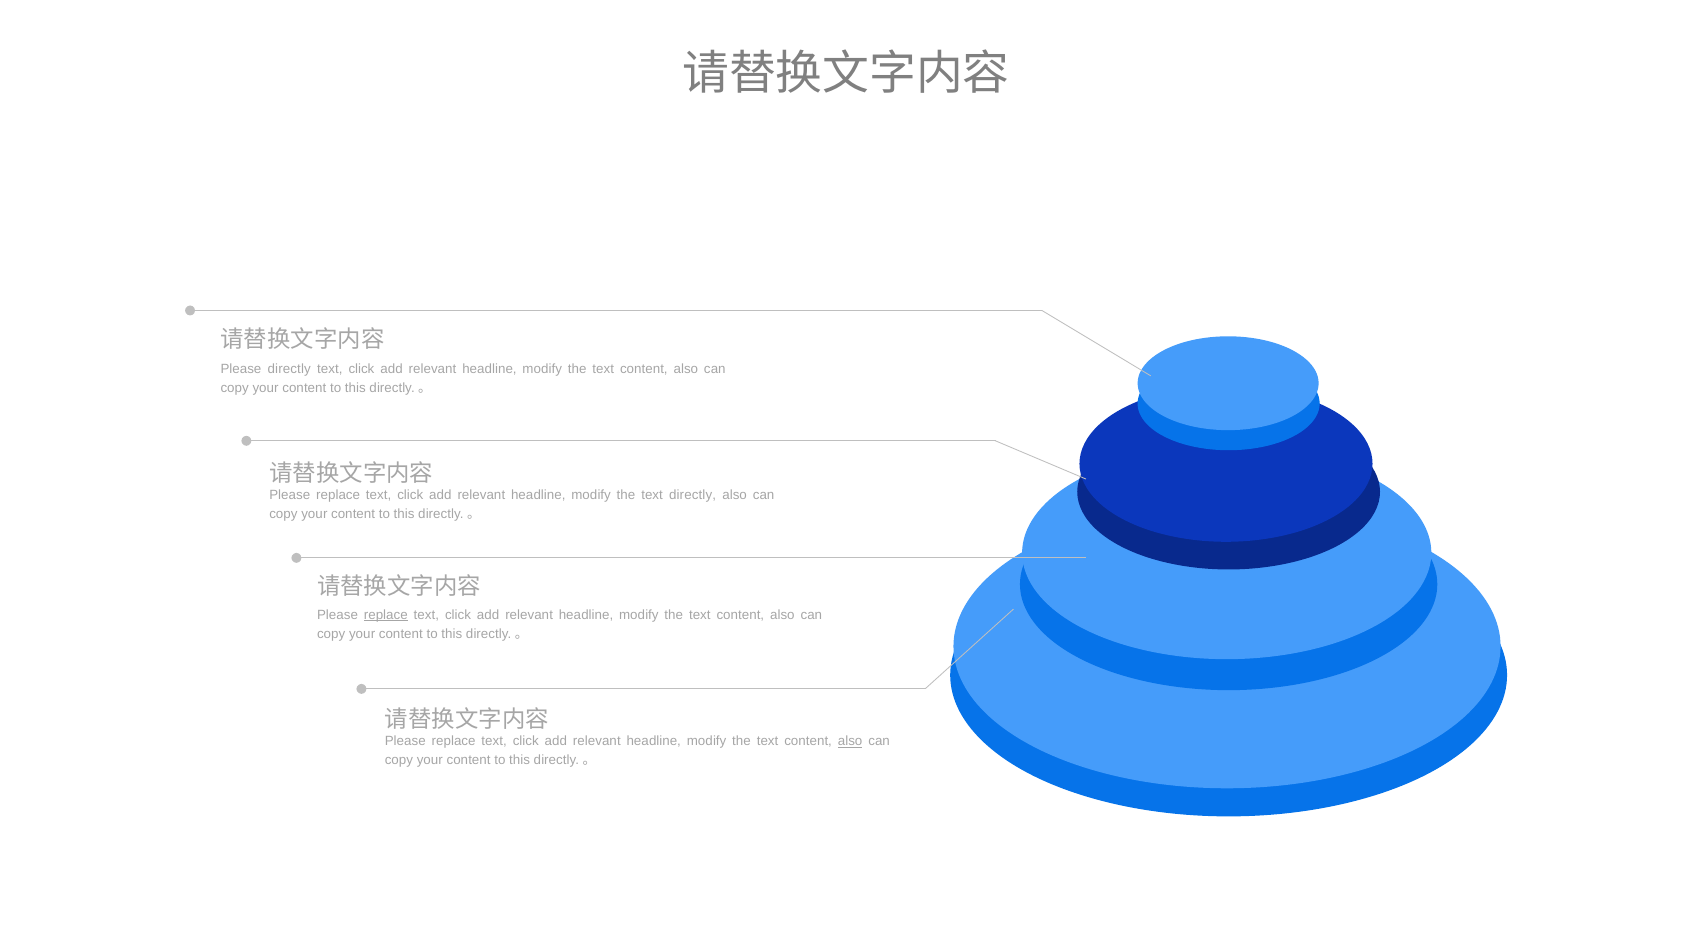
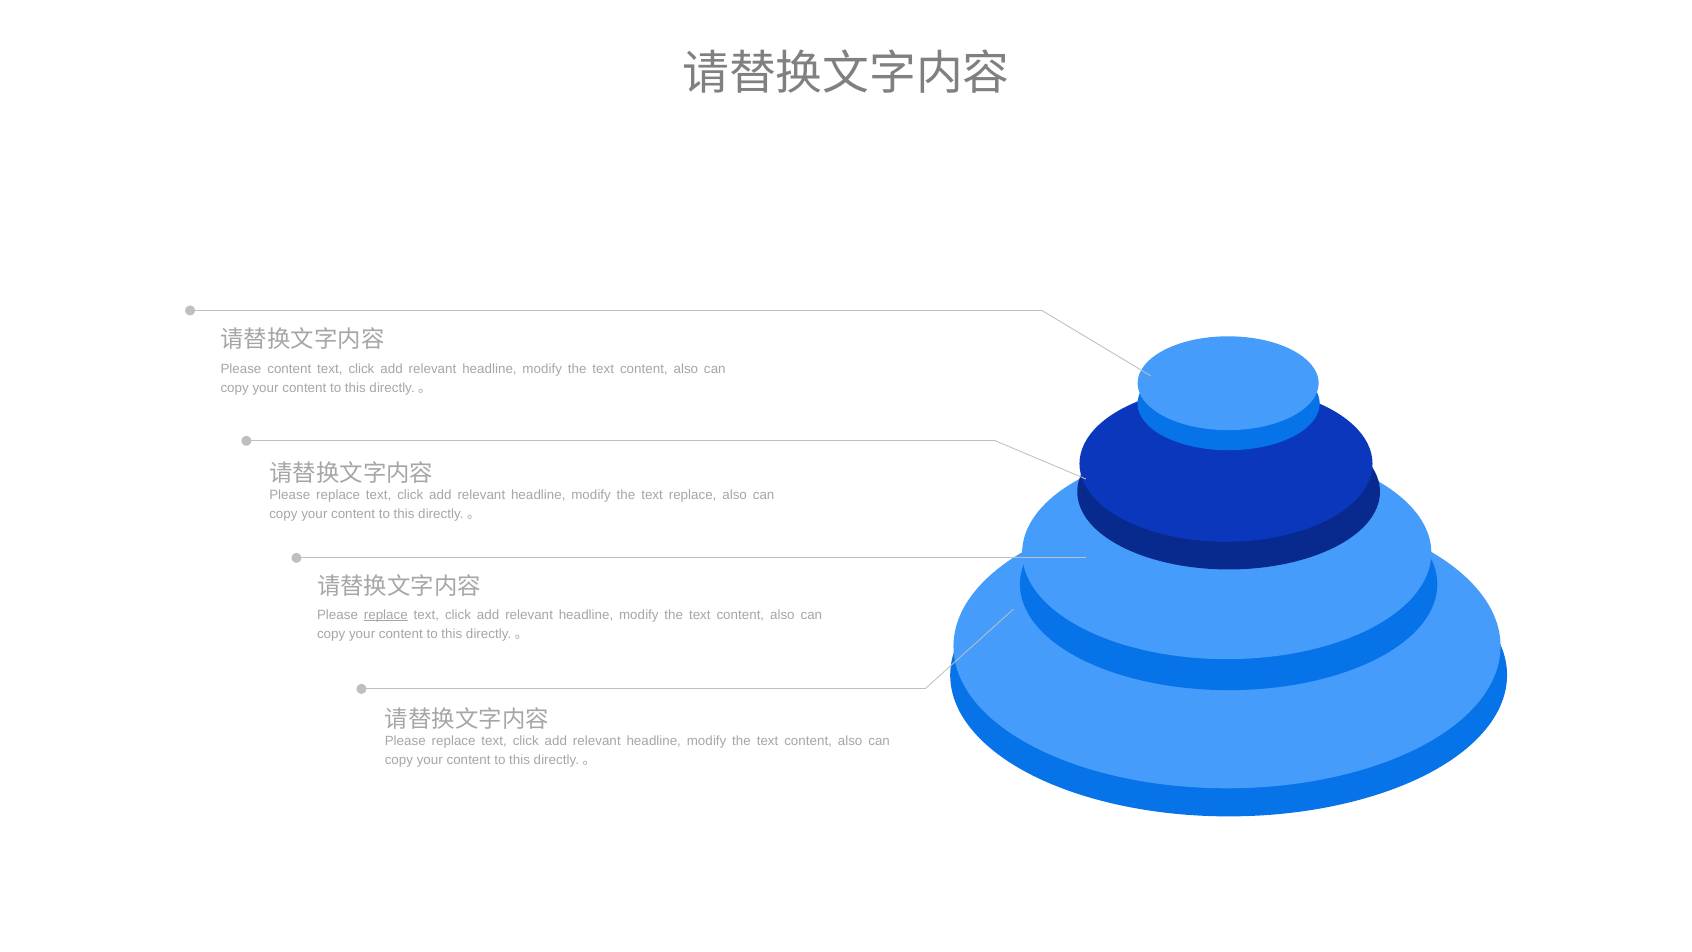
Please directly: directly -> content
text directly: directly -> replace
also at (850, 741) underline: present -> none
